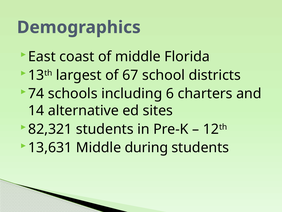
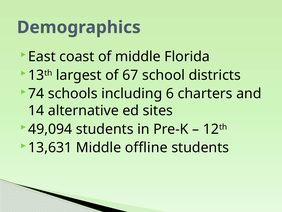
82,321: 82,321 -> 49,094
during: during -> offline
